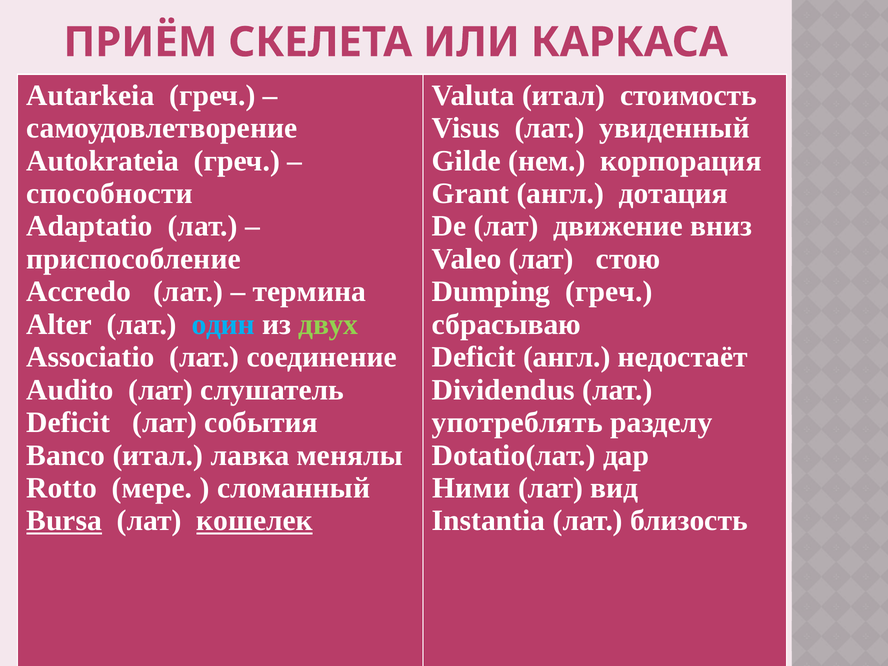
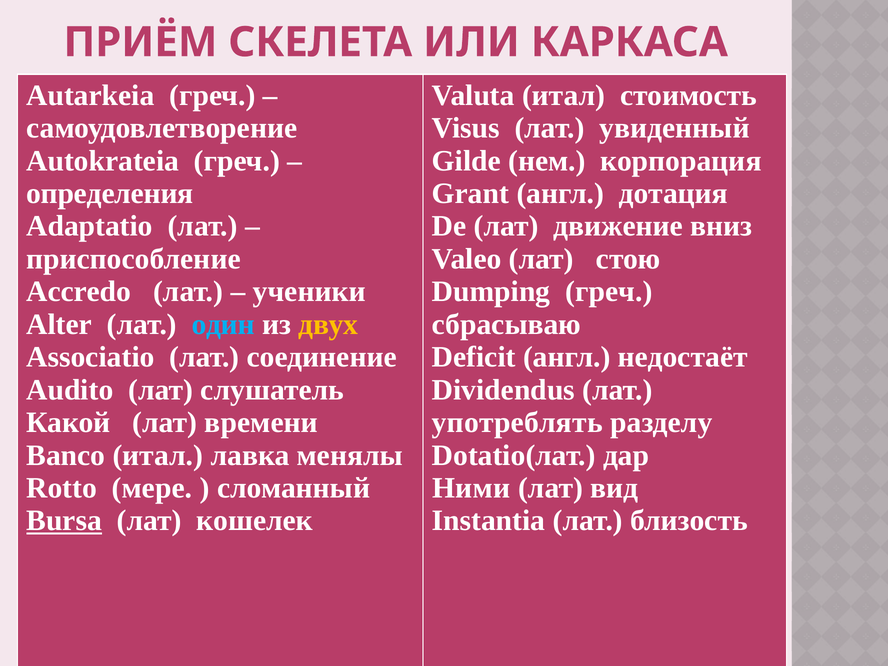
способности: способности -> определения
термина: термина -> ученики
двух colour: light green -> yellow
Deficit at (68, 423): Deficit -> Какой
события: события -> времени
кошелек underline: present -> none
